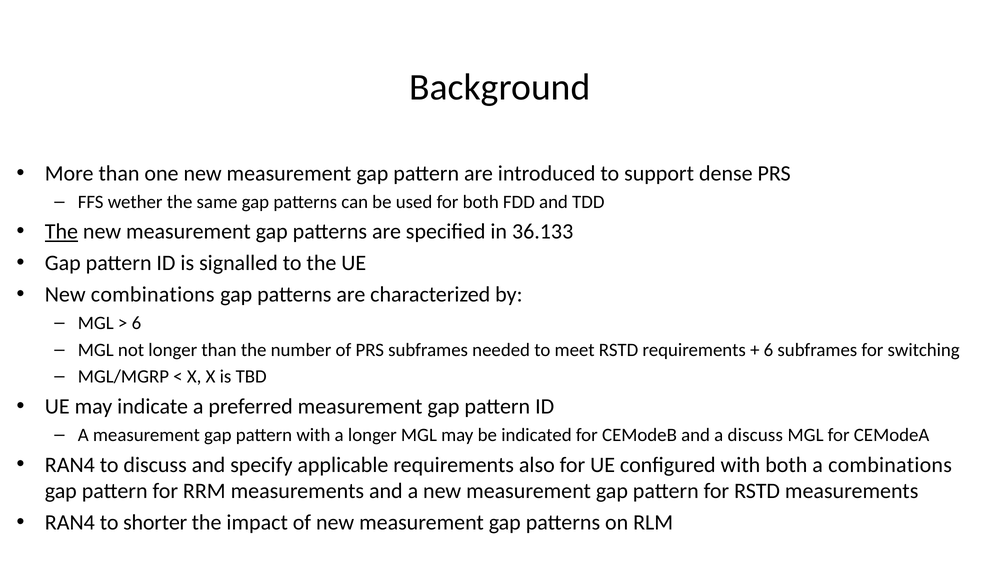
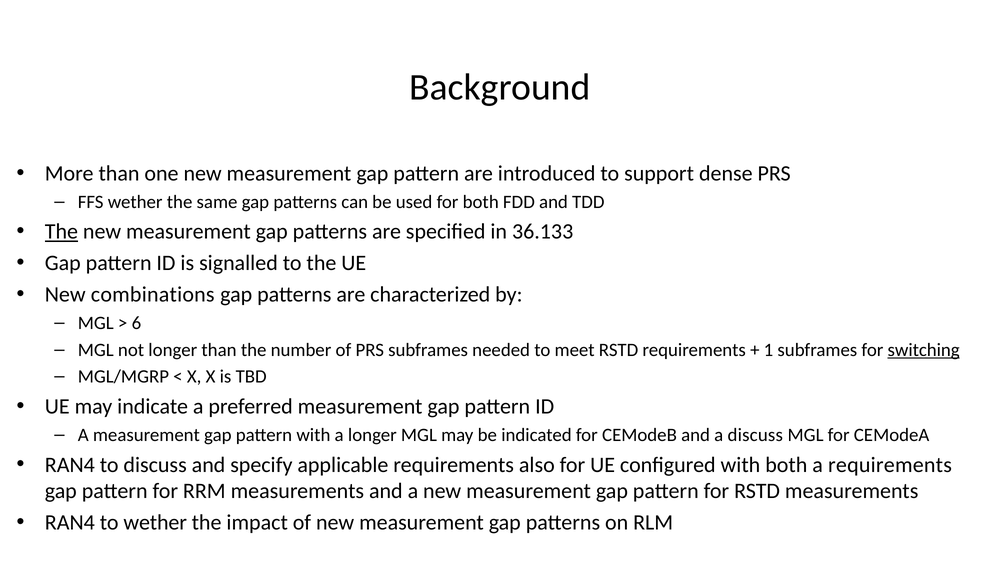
6 at (768, 350): 6 -> 1
switching underline: none -> present
a combinations: combinations -> requirements
to shorter: shorter -> wether
